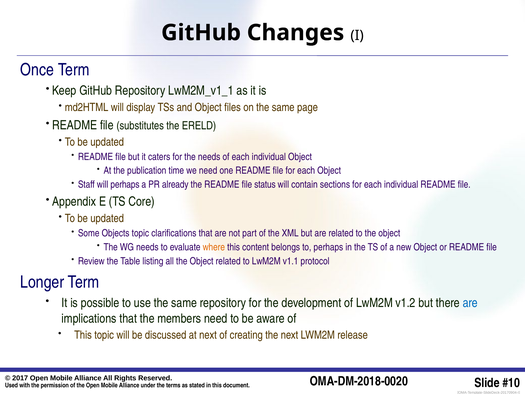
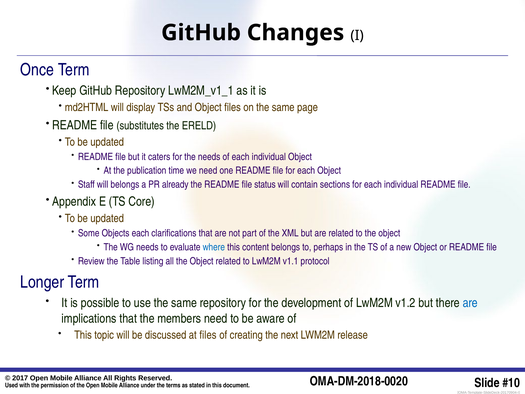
will perhaps: perhaps -> belongs
Objects topic: topic -> each
where colour: orange -> blue
at next: next -> files
